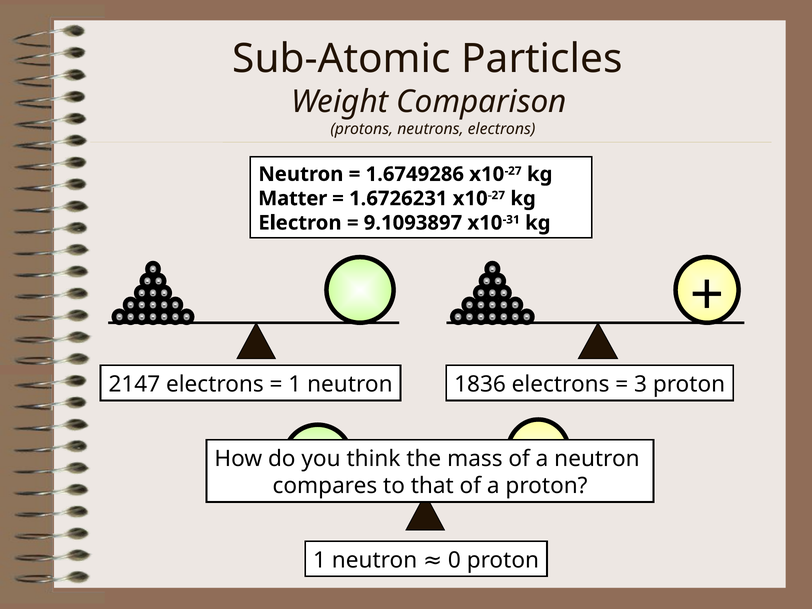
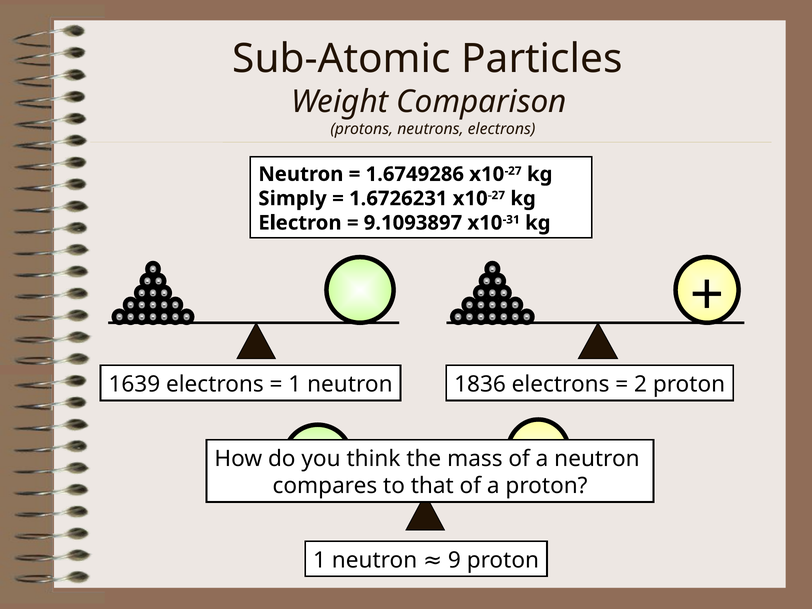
Matter: Matter -> Simply
2147: 2147 -> 1639
3: 3 -> 2
0: 0 -> 9
